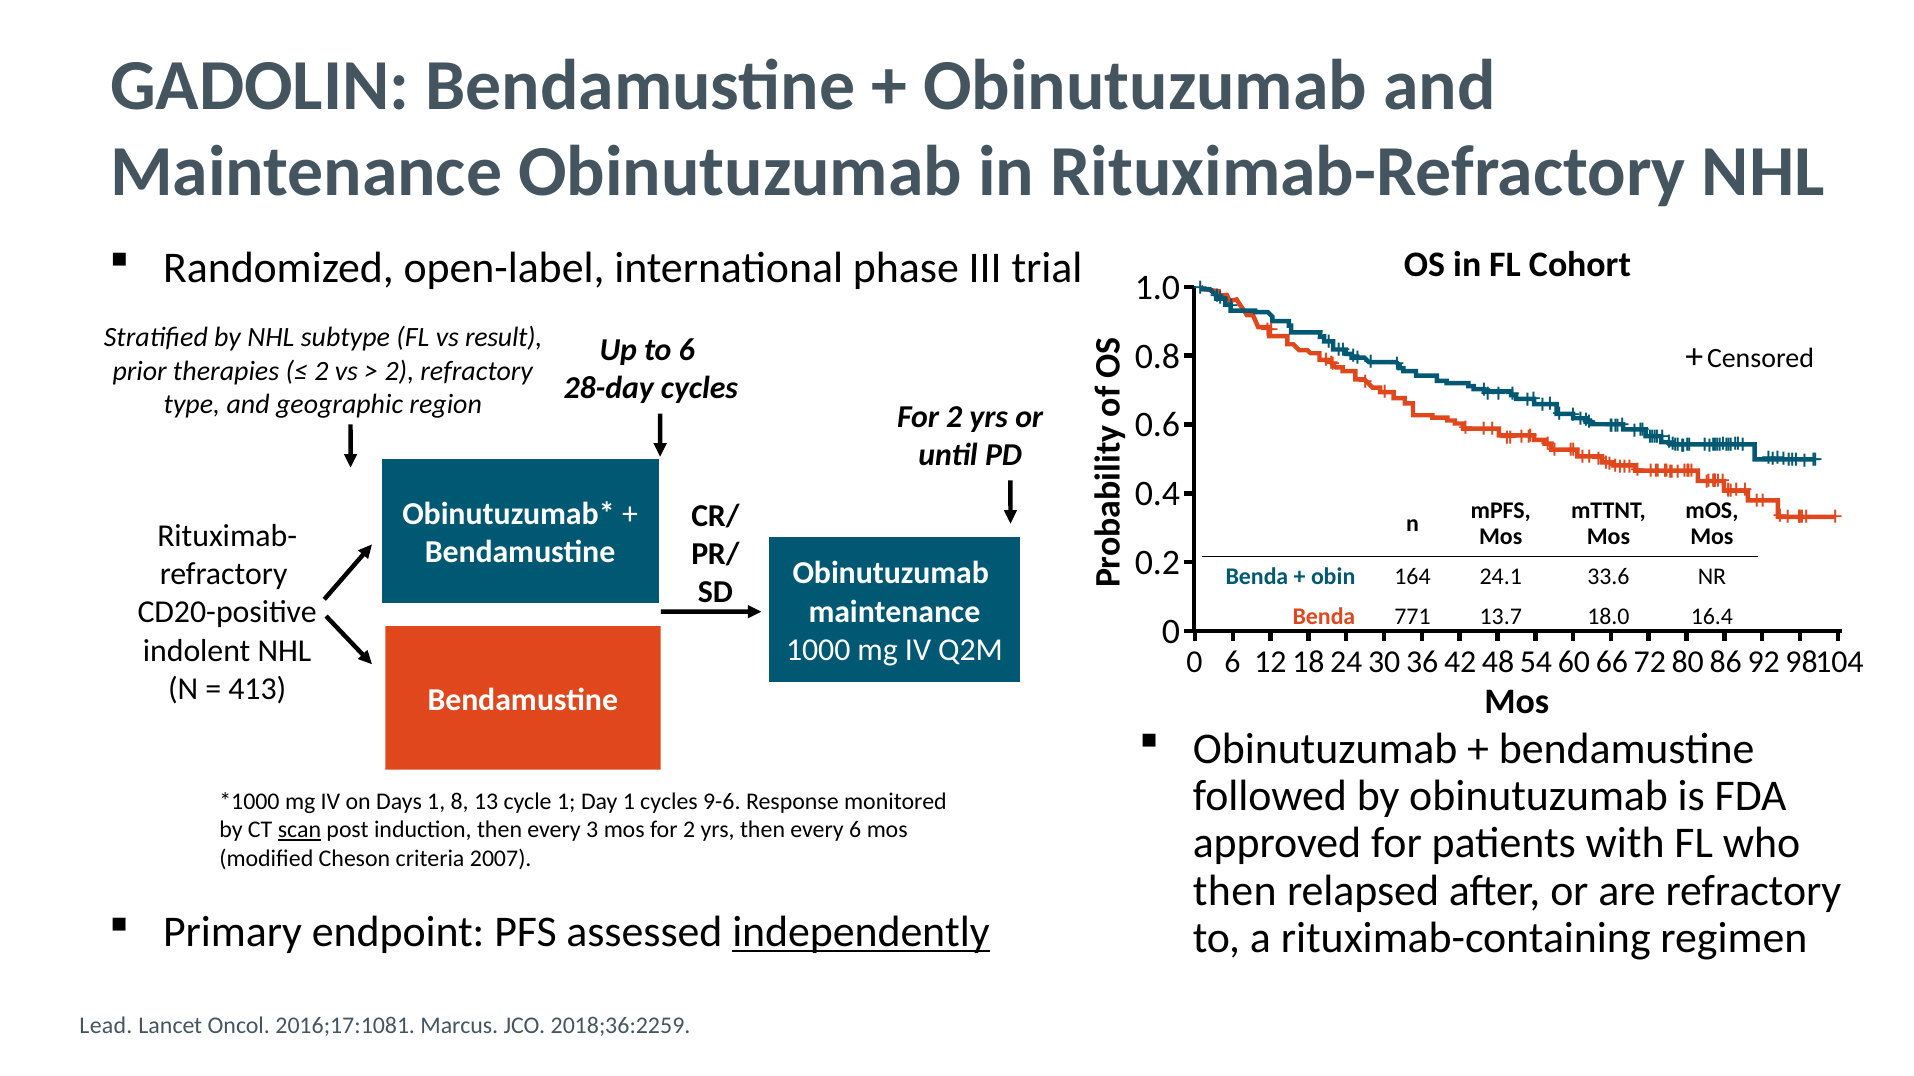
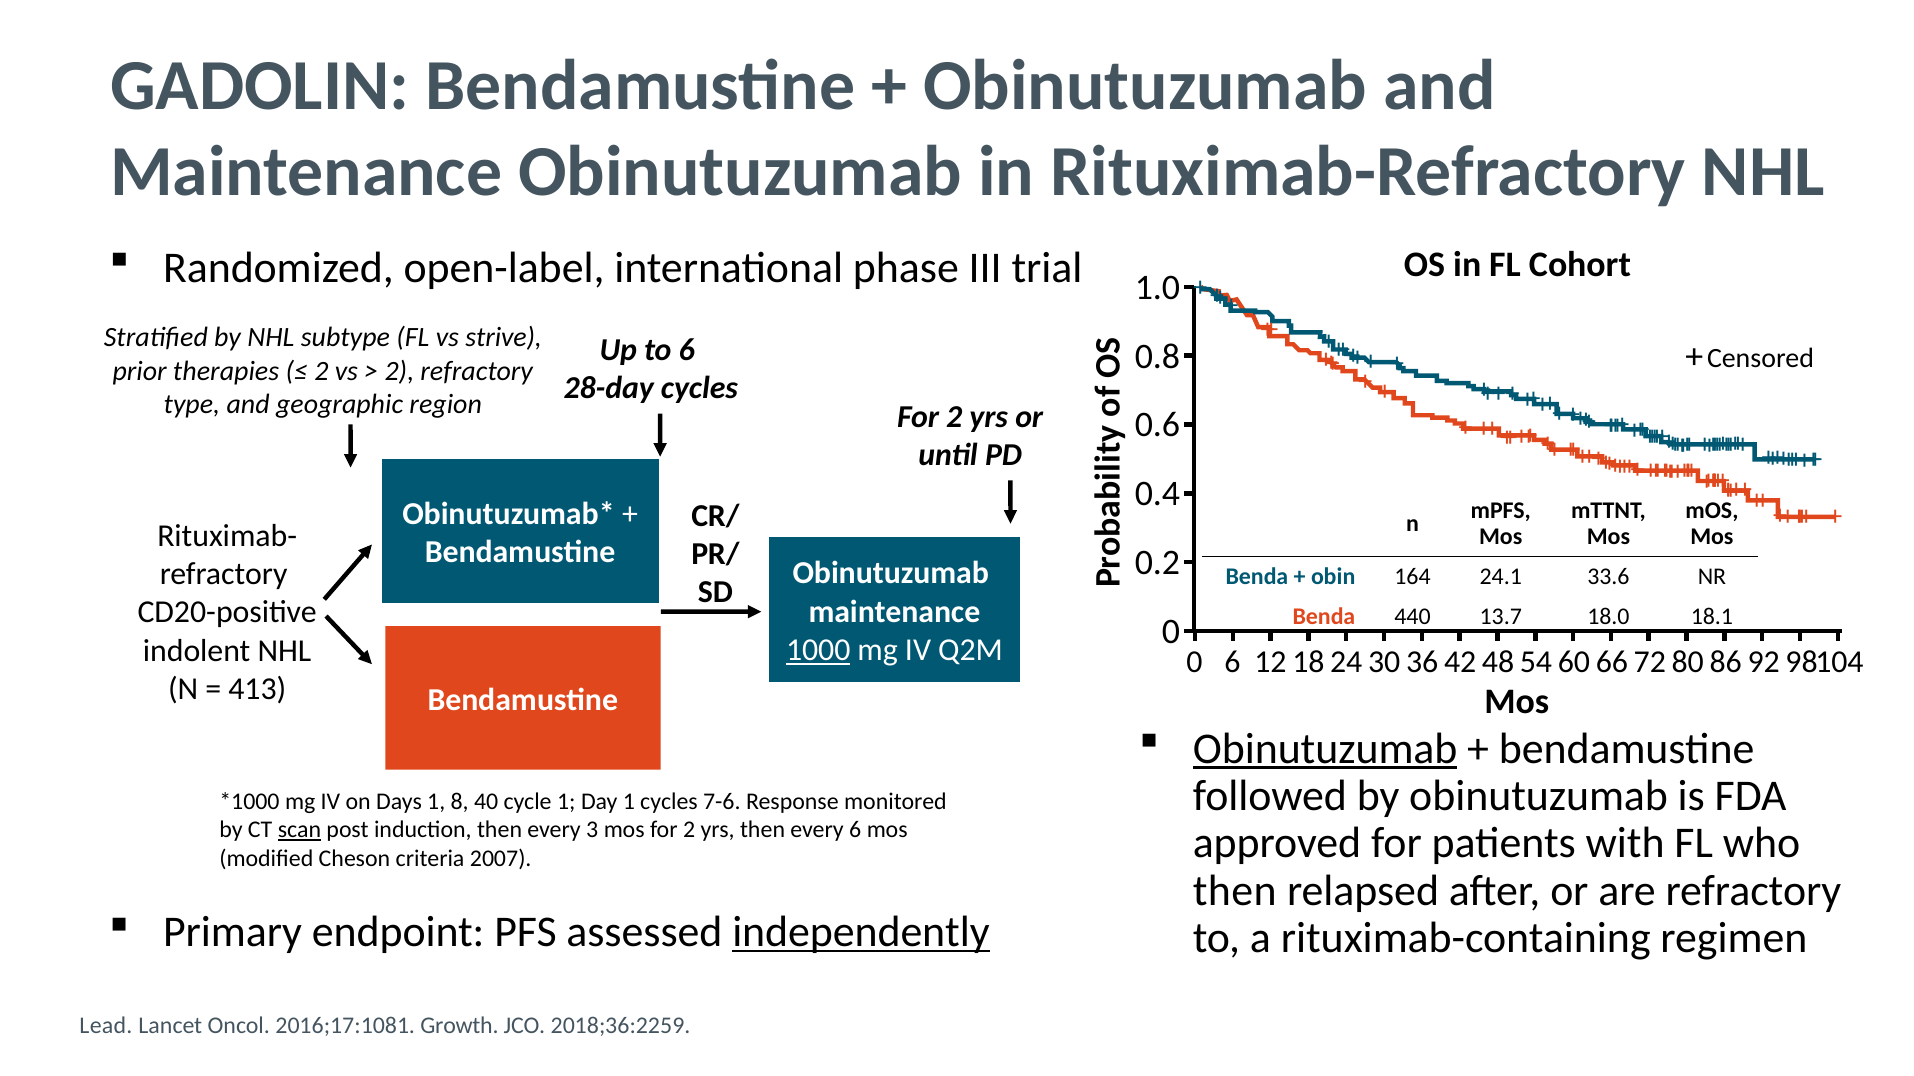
result: result -> strive
771: 771 -> 440
16.4: 16.4 -> 18.1
1000 underline: none -> present
Obinutuzumab at (1325, 749) underline: none -> present
13: 13 -> 40
9-6: 9-6 -> 7-6
Marcus: Marcus -> Growth
